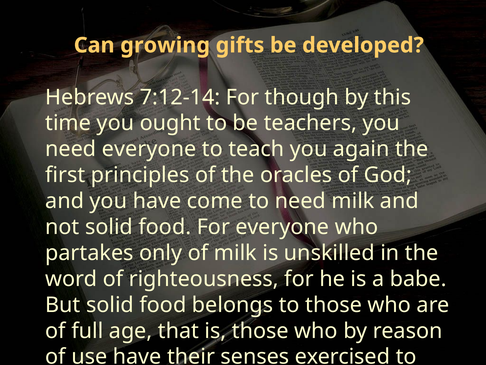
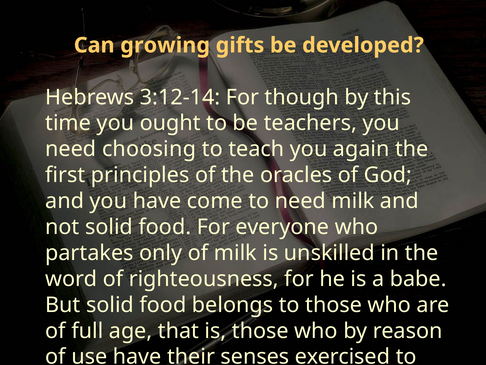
7:12-14: 7:12-14 -> 3:12-14
need everyone: everyone -> choosing
